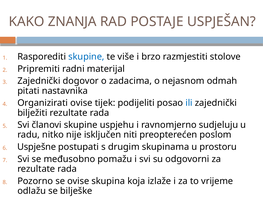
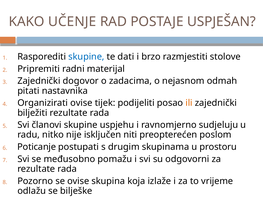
ZNANJA: ZNANJA -> UČENJE
više: više -> dati
ili colour: blue -> orange
Uspješne: Uspješne -> Poticanje
